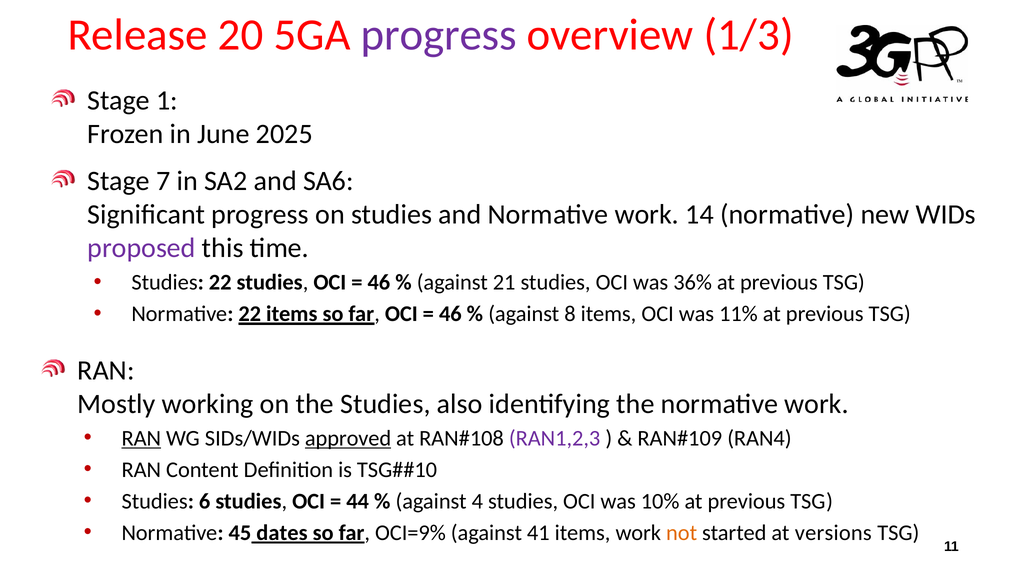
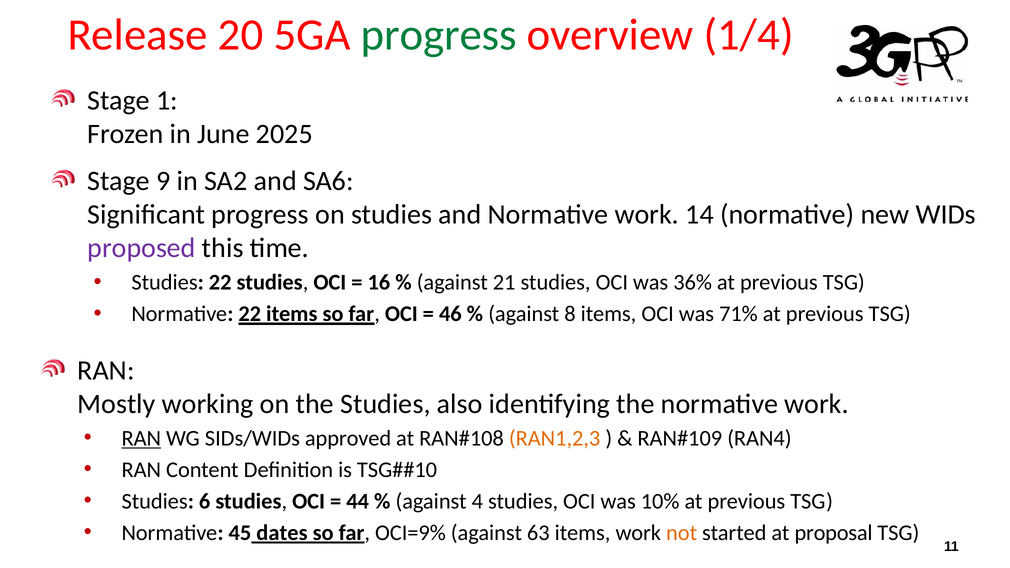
progress at (439, 35) colour: purple -> green
1/3: 1/3 -> 1/4
7: 7 -> 9
46 at (379, 283): 46 -> 16
11%: 11% -> 71%
approved underline: present -> none
RAN1,2,3 colour: purple -> orange
41: 41 -> 63
versions: versions -> proposal
